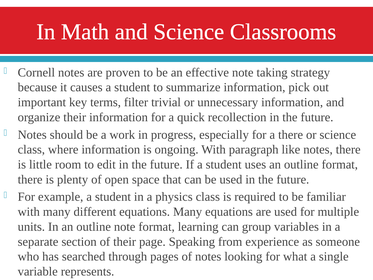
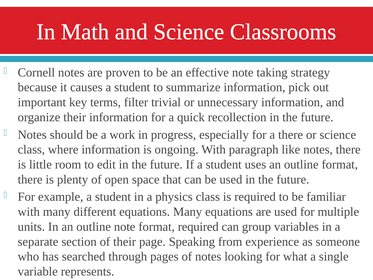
format learning: learning -> required
